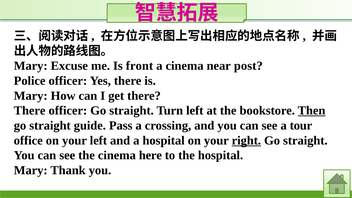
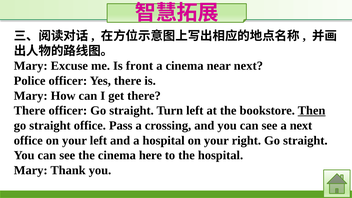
near post: post -> next
straight guide: guide -> office
a tour: tour -> next
right underline: present -> none
